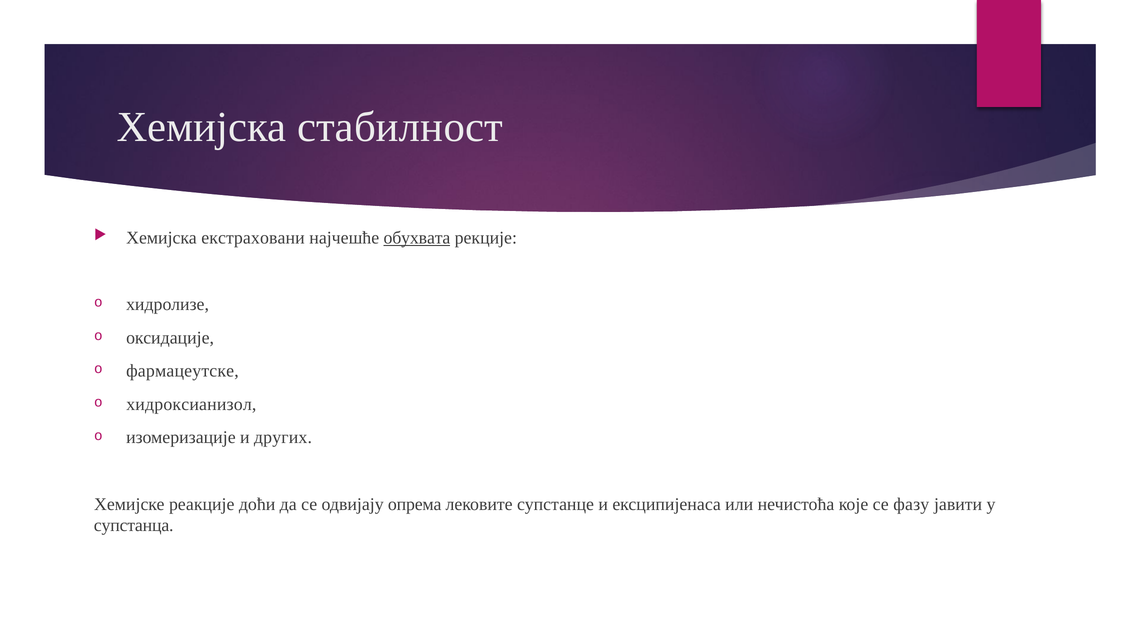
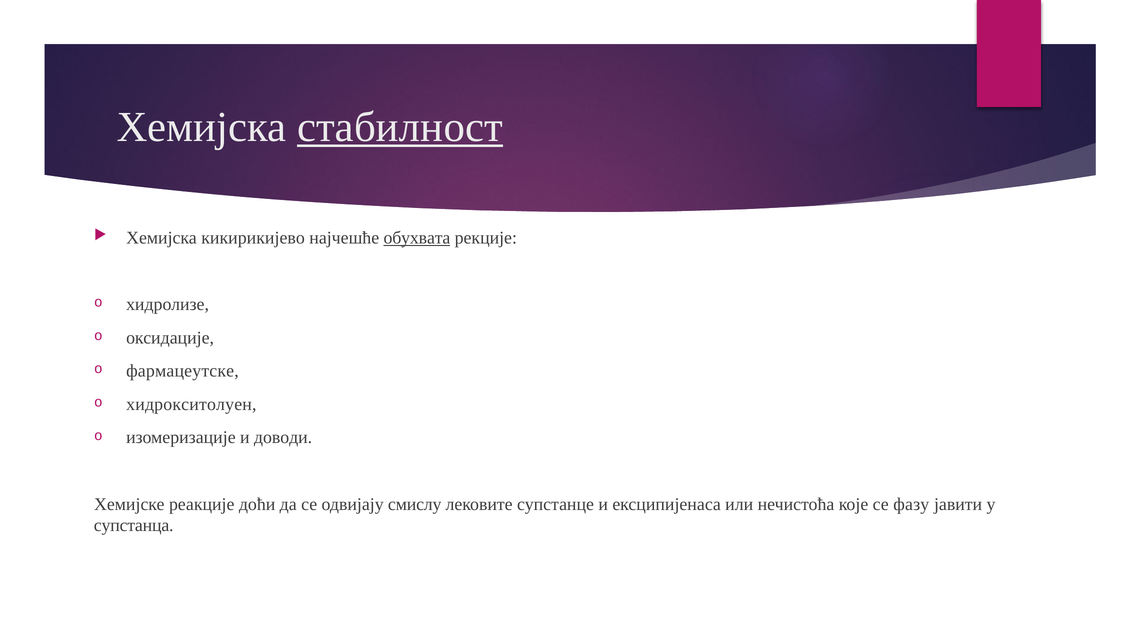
стабилност underline: none -> present
екстраховани: екстраховани -> кикирикијево
хидроксианизол: хидроксианизол -> хидрокситолуен
других: других -> доводи
опрема: опрема -> смислу
